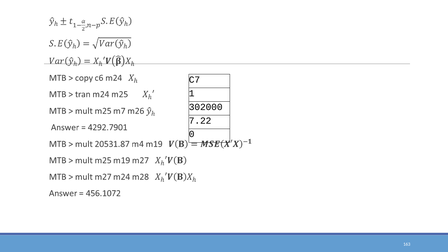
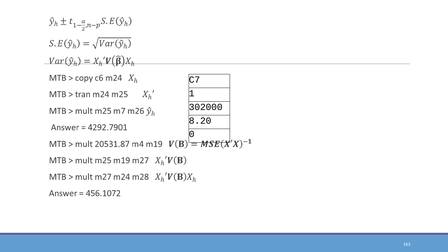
7.22: 7.22 -> 8.20
